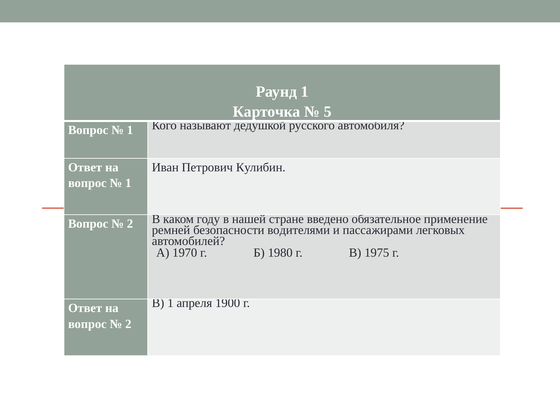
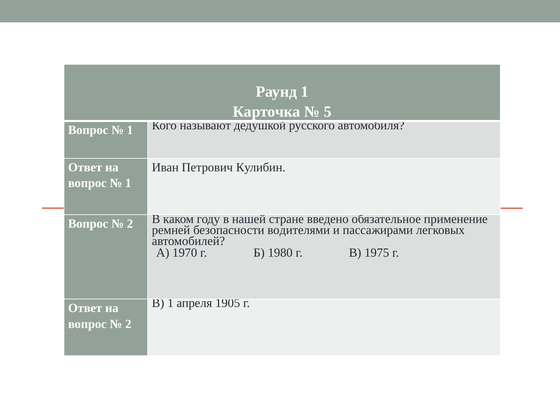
1900: 1900 -> 1905
